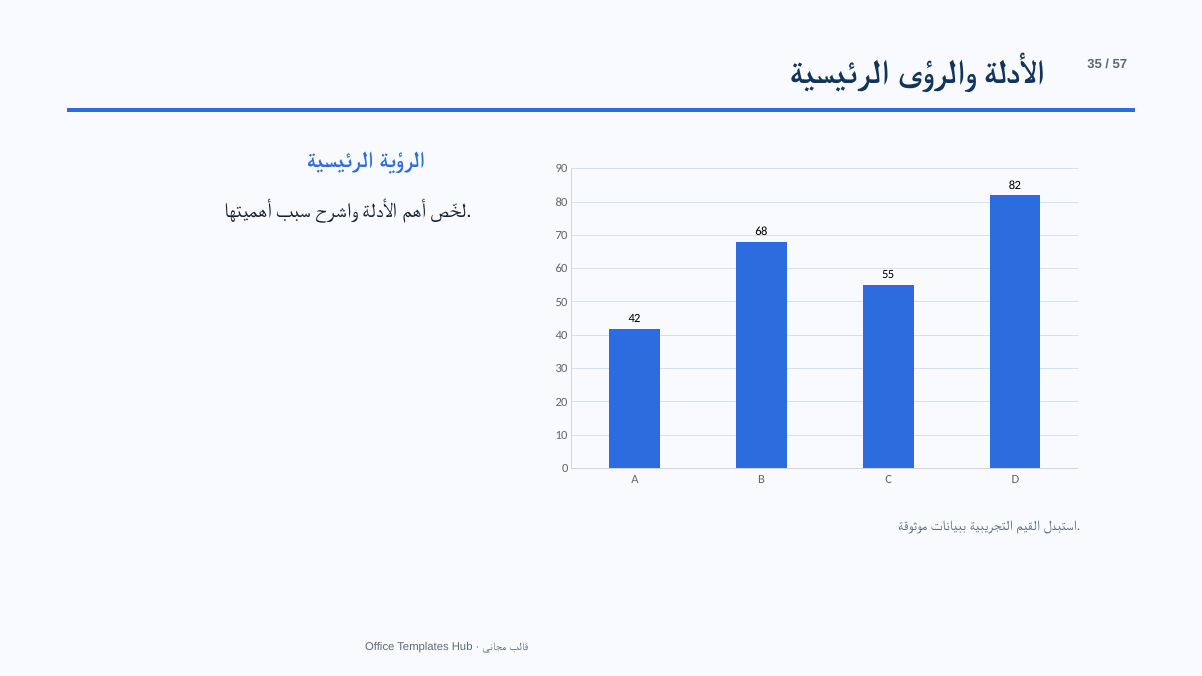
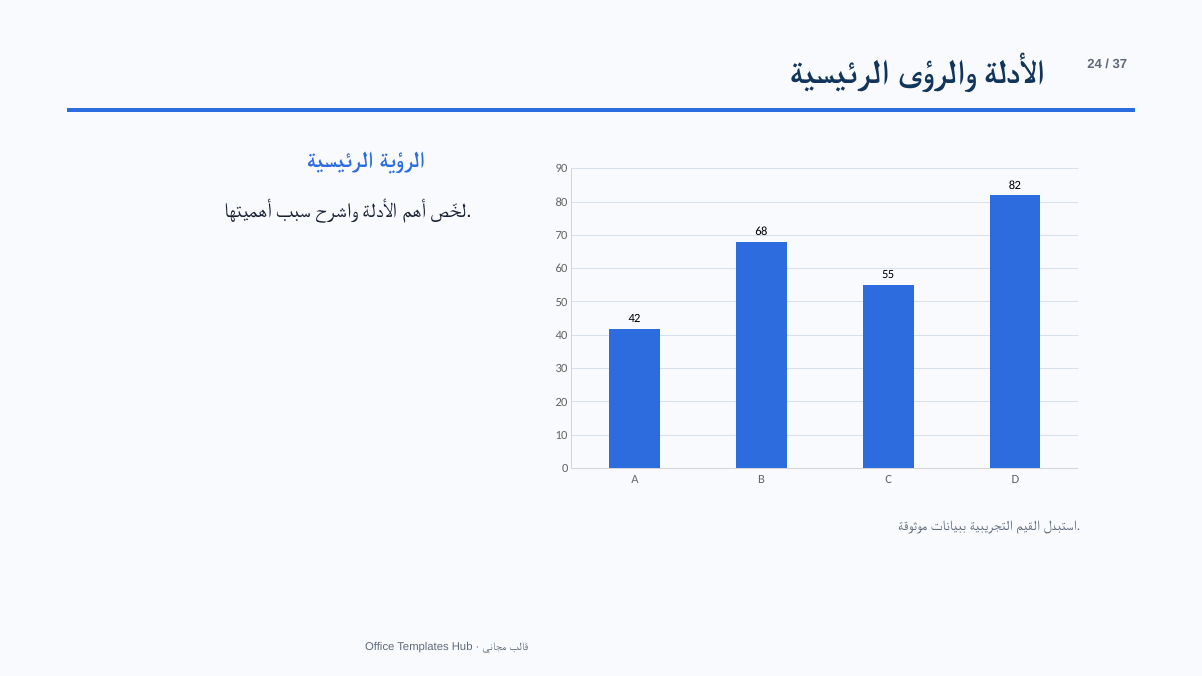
35: 35 -> 24
57: 57 -> 37
